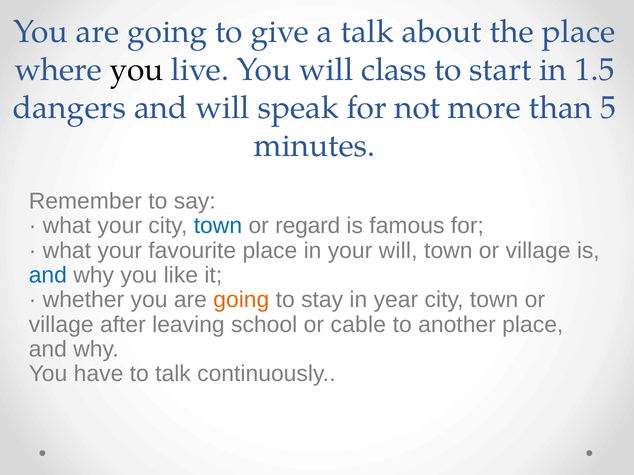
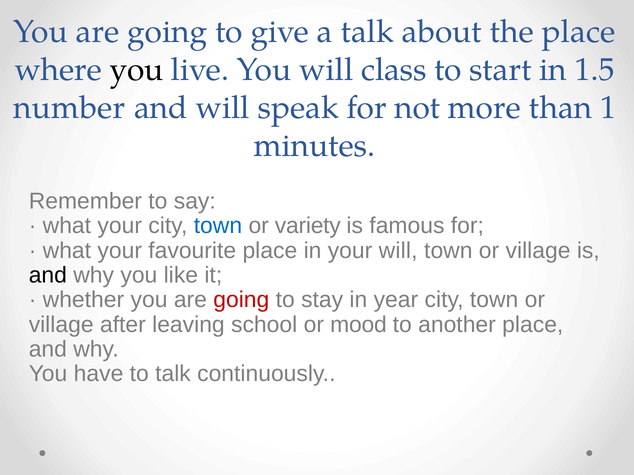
dangers: dangers -> number
5: 5 -> 1
regard: regard -> variety
and at (48, 275) colour: blue -> black
going at (241, 300) colour: orange -> red
cable: cable -> mood
